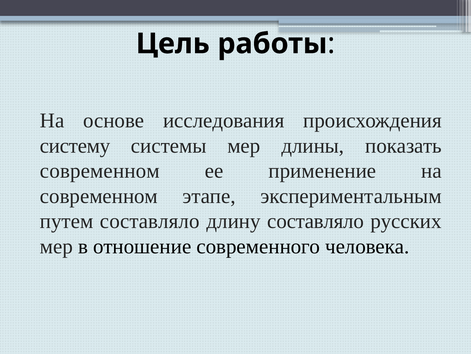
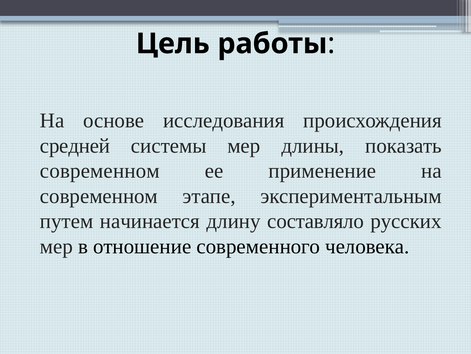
систему: систему -> средней
путем составляло: составляло -> начинается
